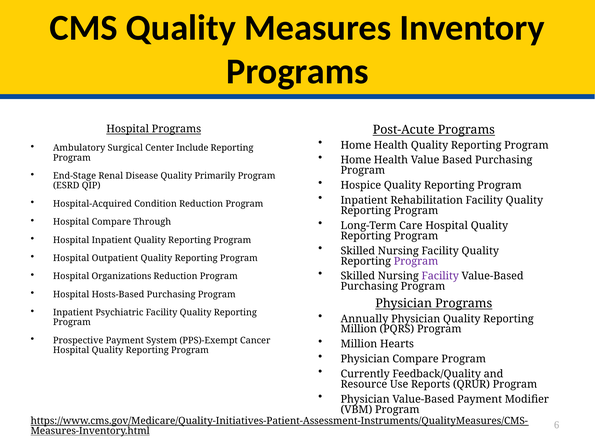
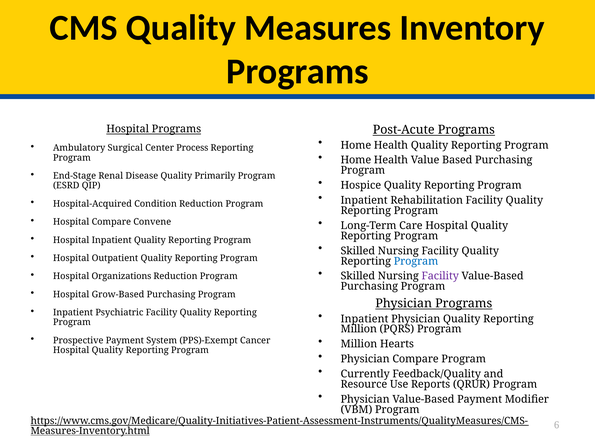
Include: Include -> Process
Through: Through -> Convene
Program at (416, 261) colour: purple -> blue
Hosts-Based: Hosts-Based -> Grow-Based
Annually at (364, 319): Annually -> Inpatient
